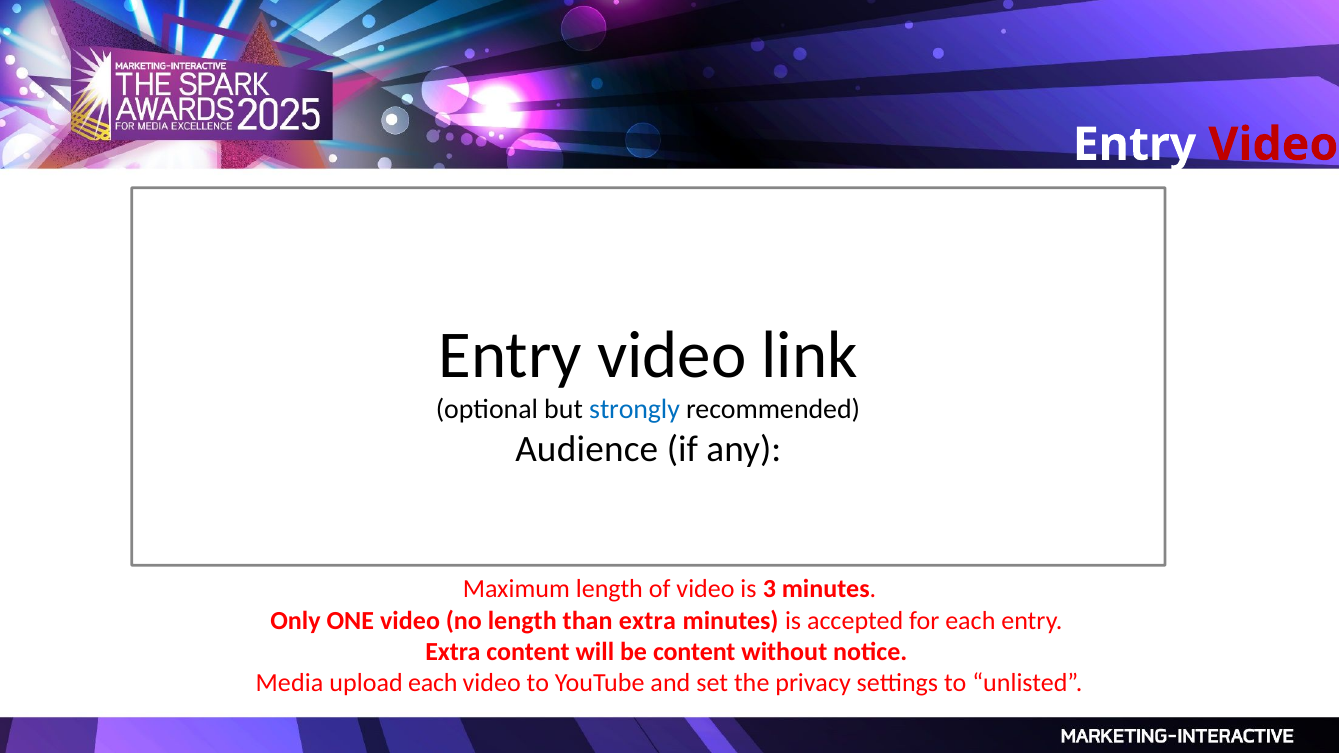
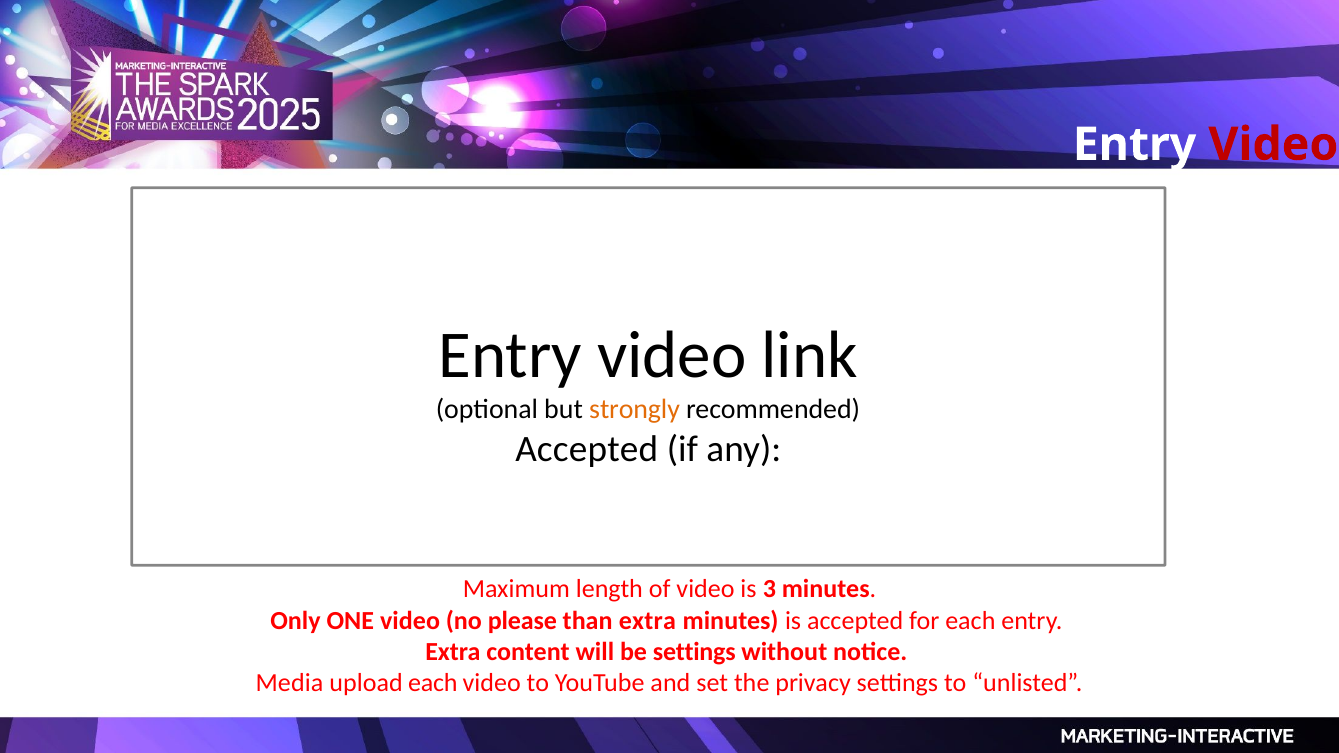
strongly colour: blue -> orange
Audience at (587, 449): Audience -> Accepted
no length: length -> please
be content: content -> settings
